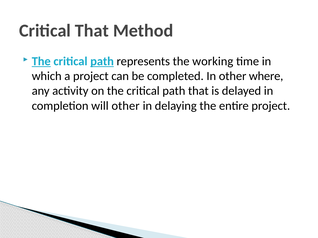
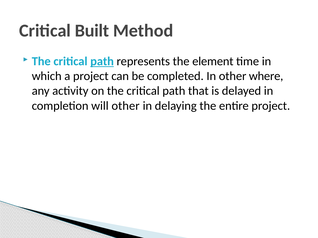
Critical That: That -> Built
The at (41, 61) underline: present -> none
working: working -> element
